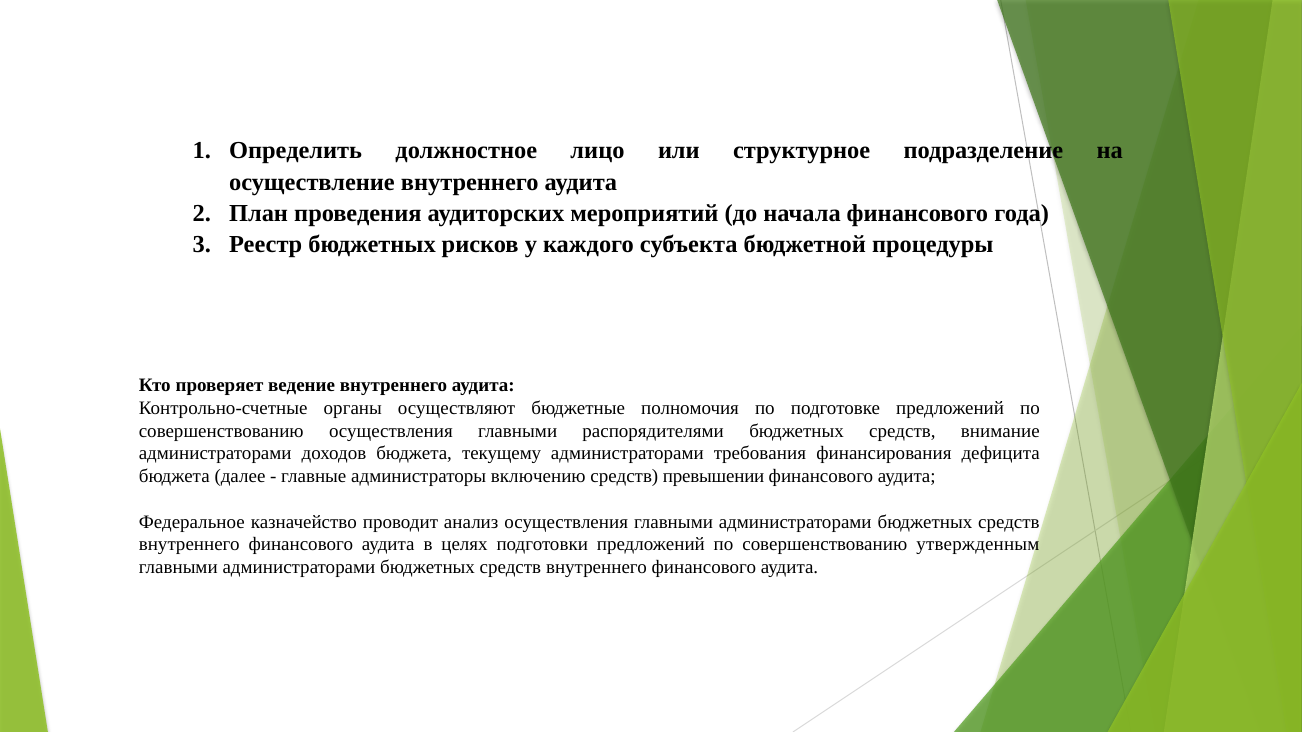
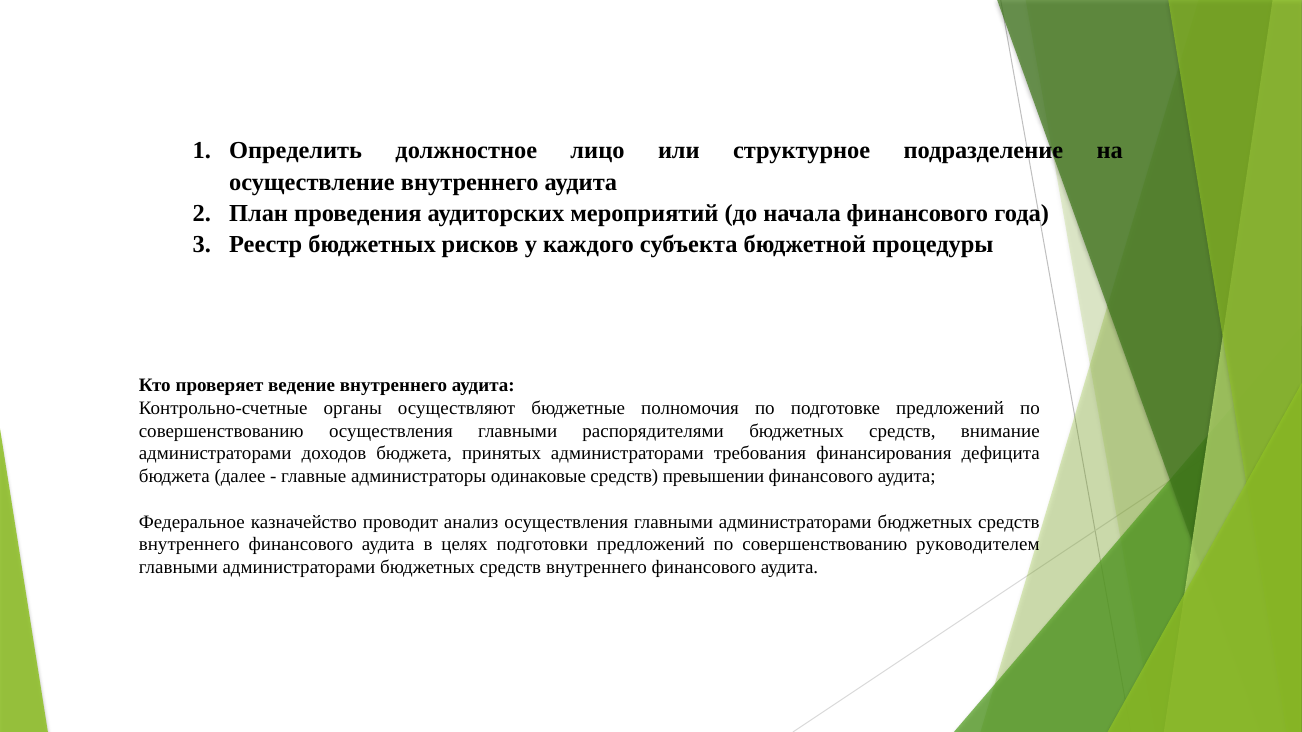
текущему: текущему -> принятых
включению: включению -> одинаковые
утвержденным: утвержденным -> руководителем
